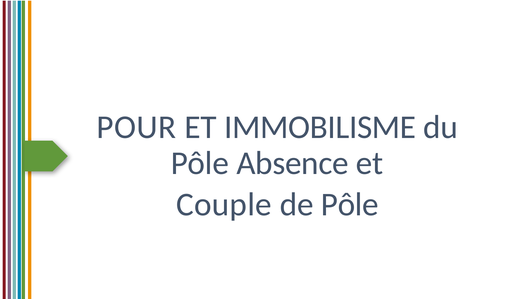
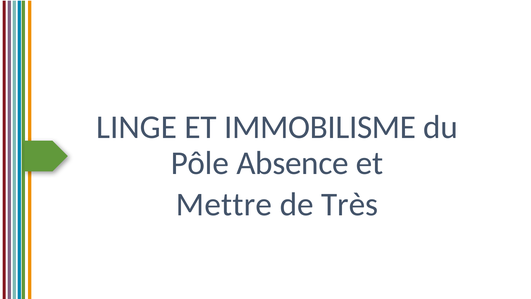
POUR: POUR -> LINGE
Couple: Couple -> Mettre
de Pôle: Pôle -> Très
